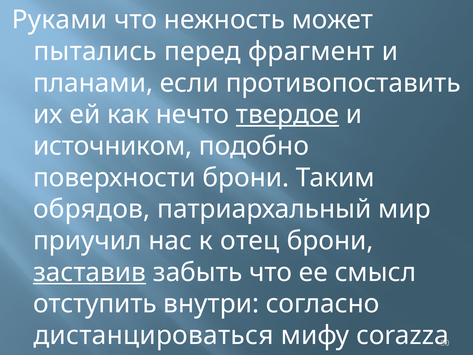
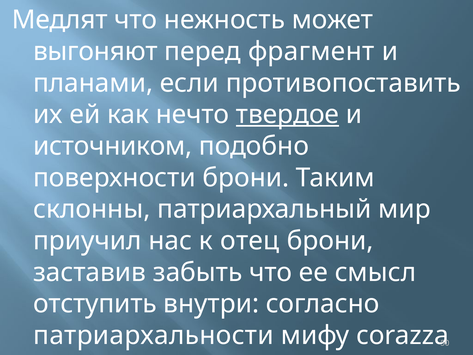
Руками: Руками -> Медлят
пытались: пытались -> выгоняют
обрядов: обрядов -> склонны
заставив underline: present -> none
дистанцироваться: дистанцироваться -> патриархальности
